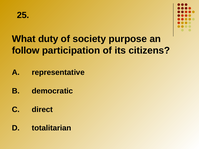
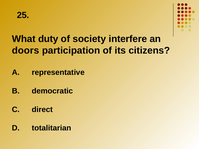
purpose: purpose -> interfere
follow: follow -> doors
